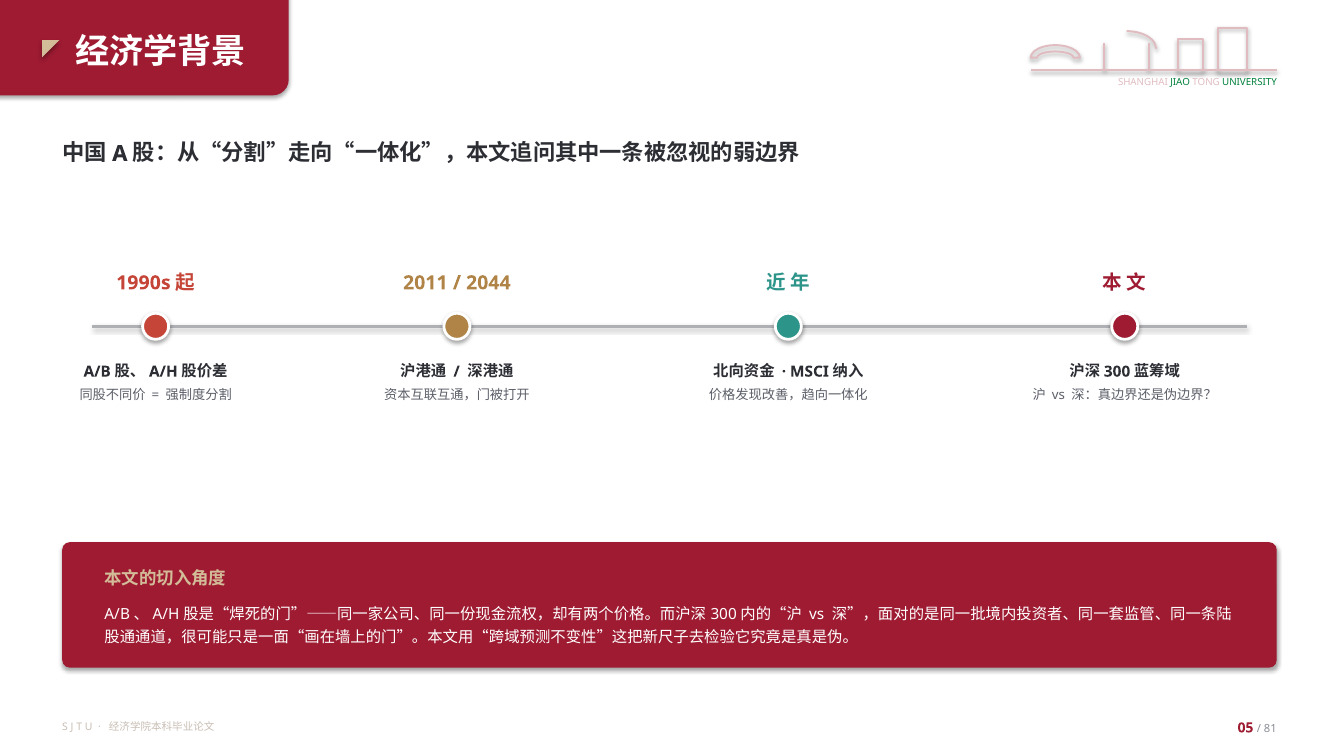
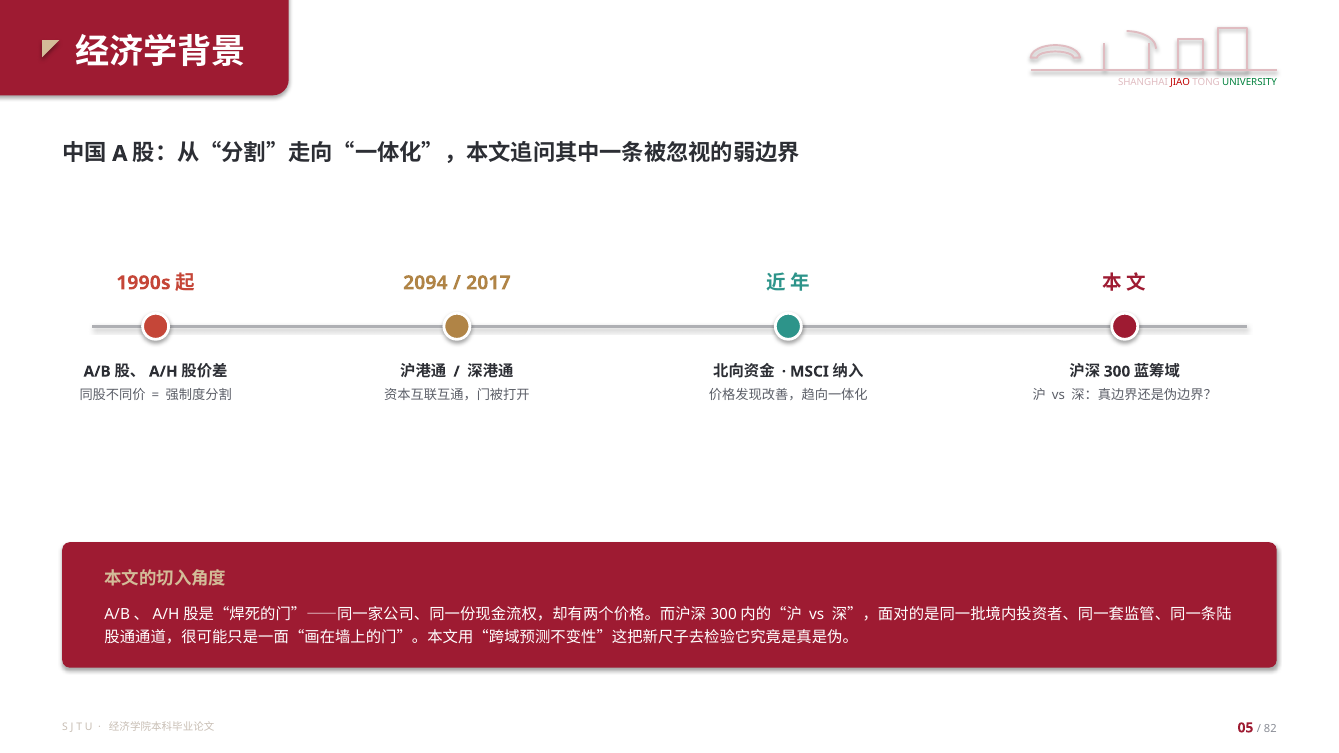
JIAO colour: green -> red
2011: 2011 -> 2094
2044: 2044 -> 2017
81: 81 -> 82
